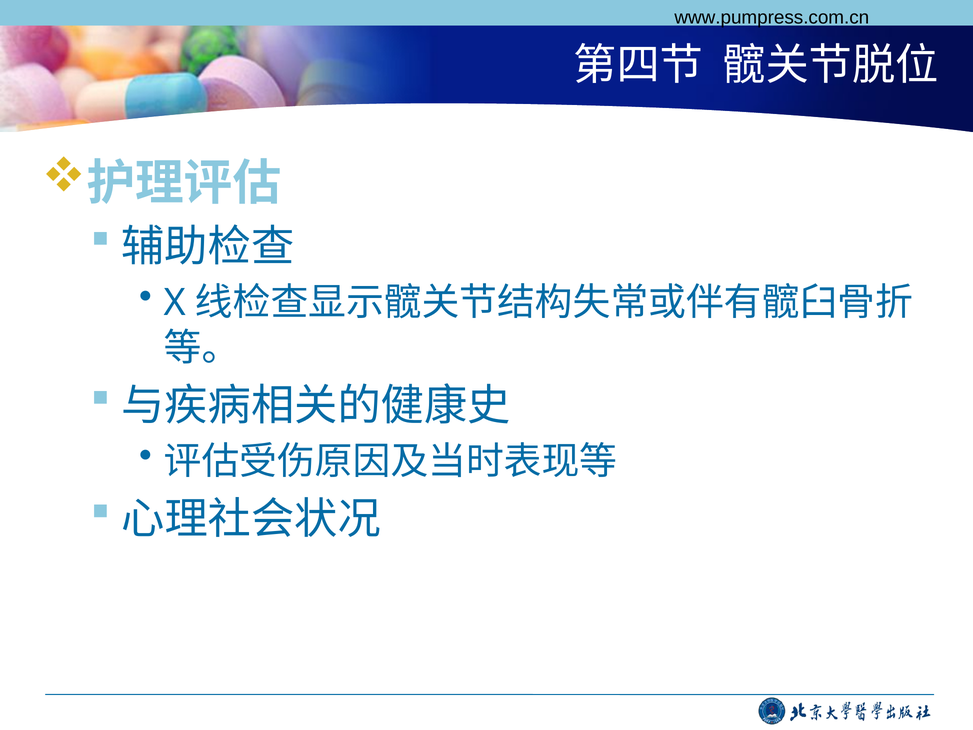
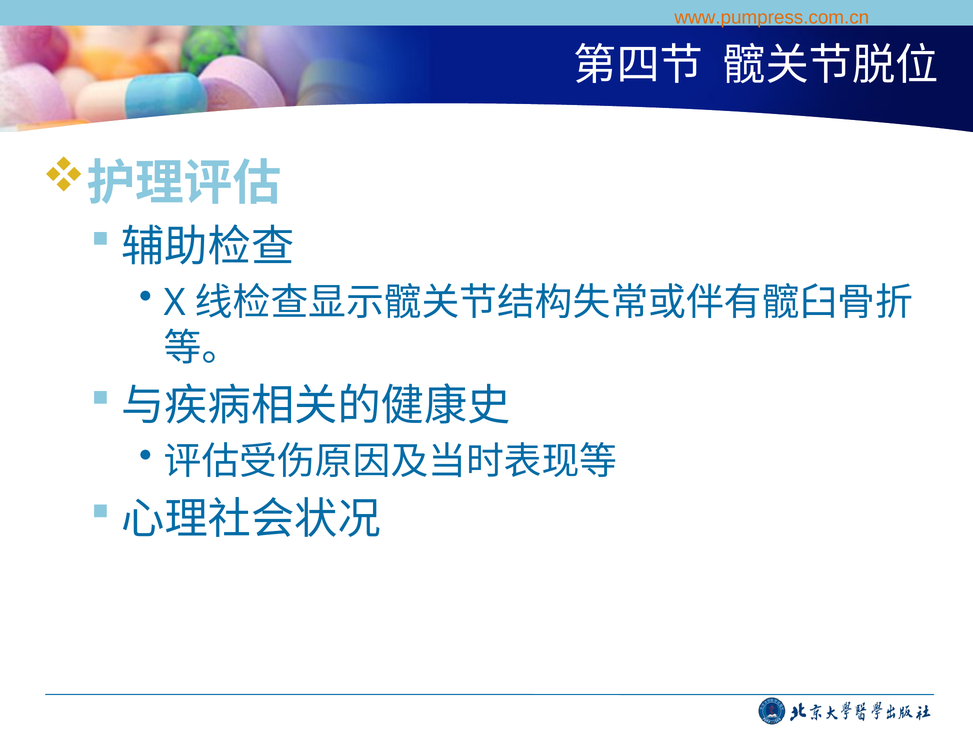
www.pumpress.com.cn colour: black -> orange
